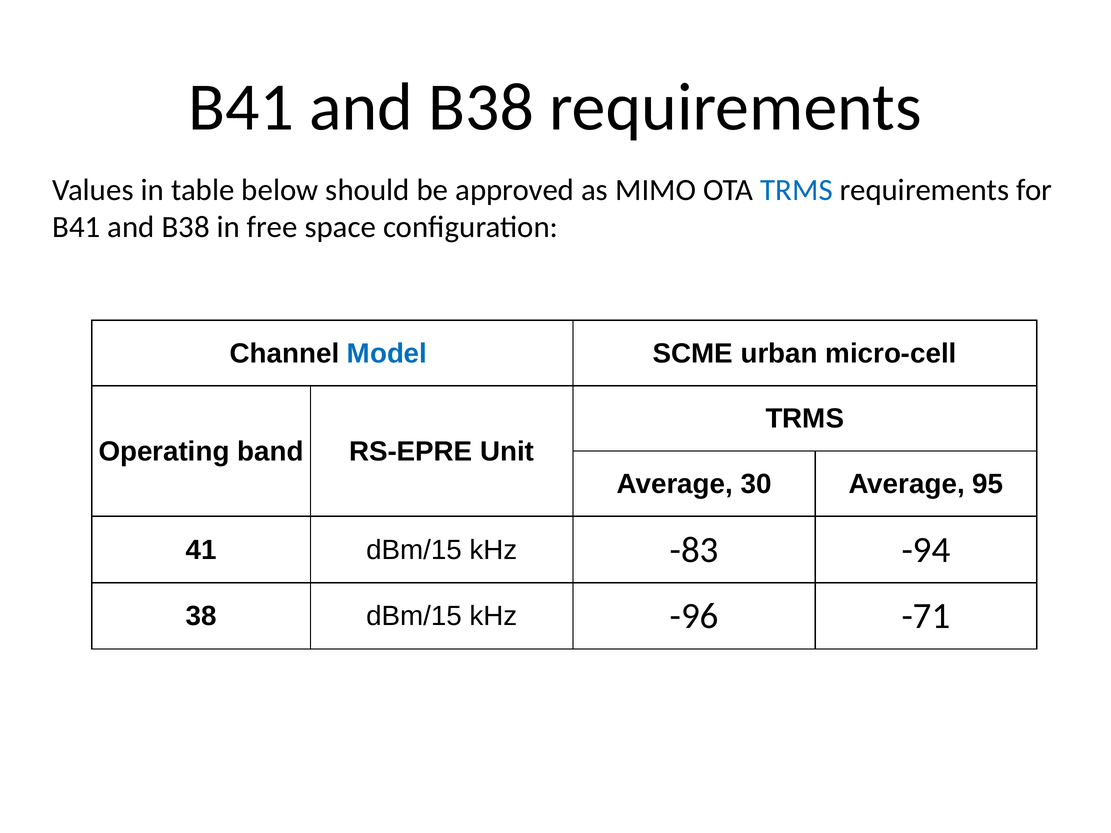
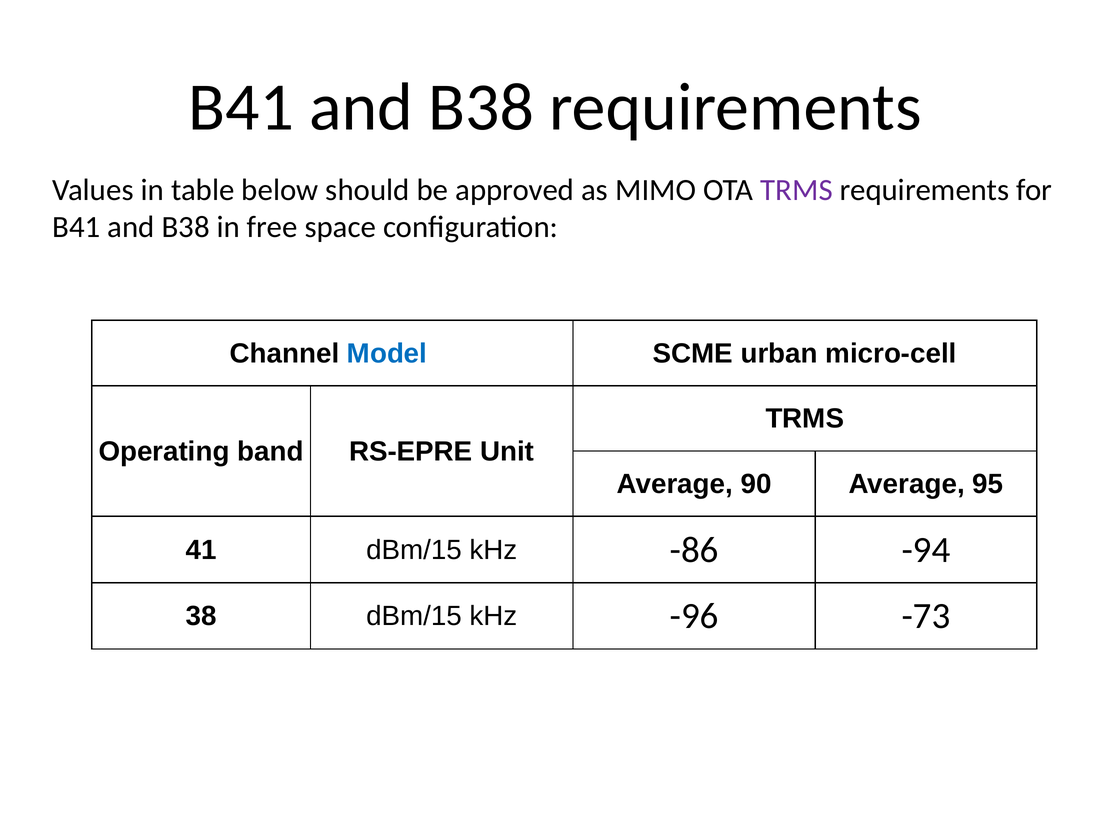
TRMS at (797, 190) colour: blue -> purple
30: 30 -> 90
-83: -83 -> -86
-71: -71 -> -73
